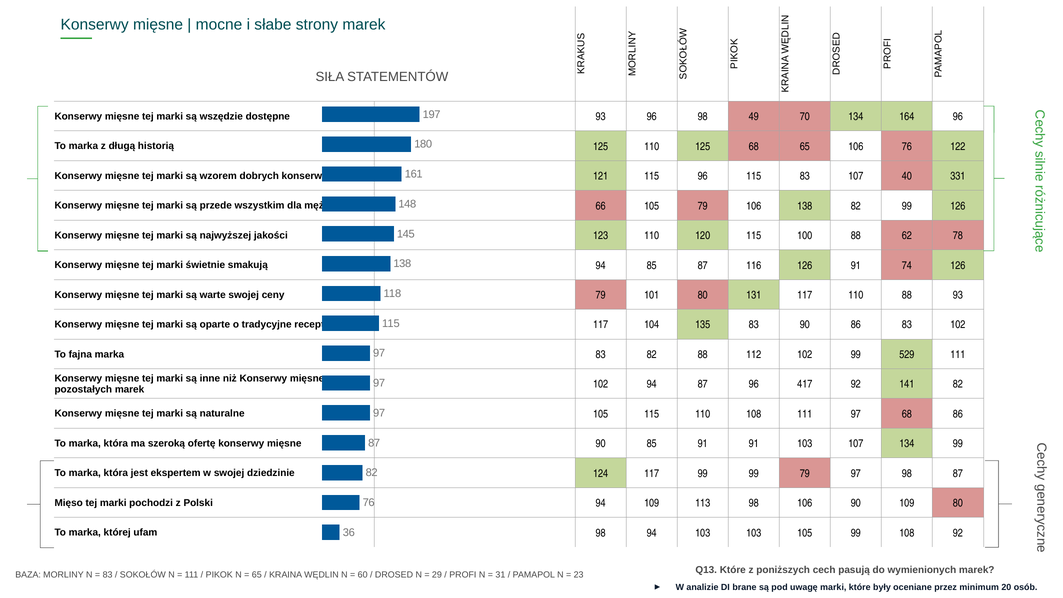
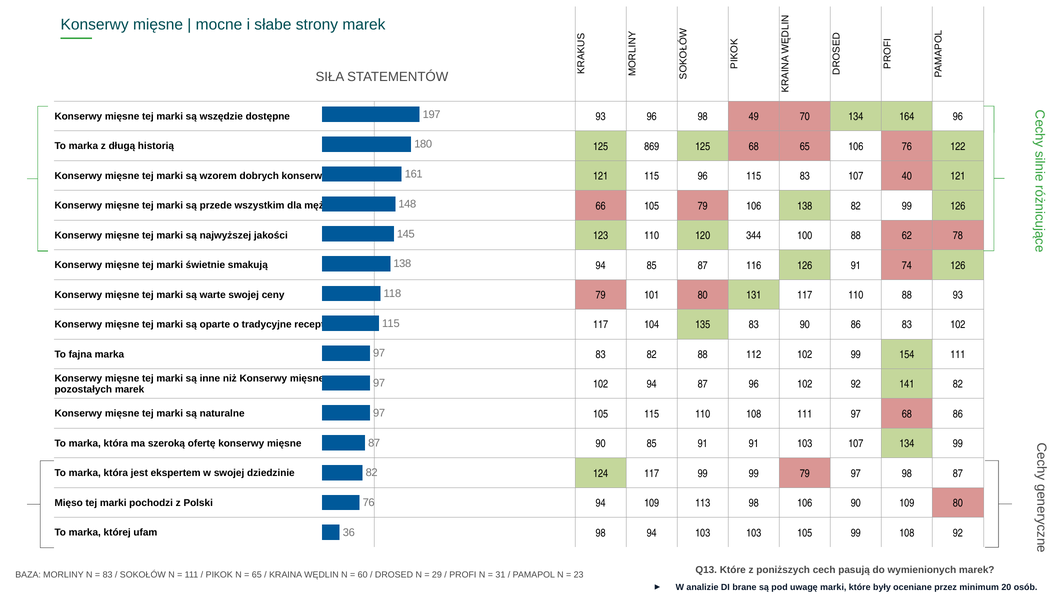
125 110: 110 -> 869
40 331: 331 -> 121
120 115: 115 -> 344
529: 529 -> 154
96 417: 417 -> 102
